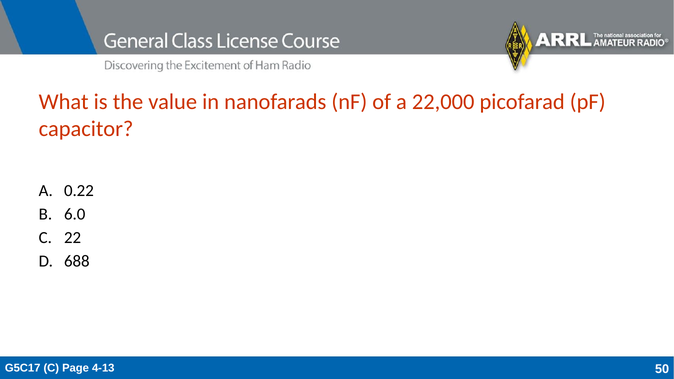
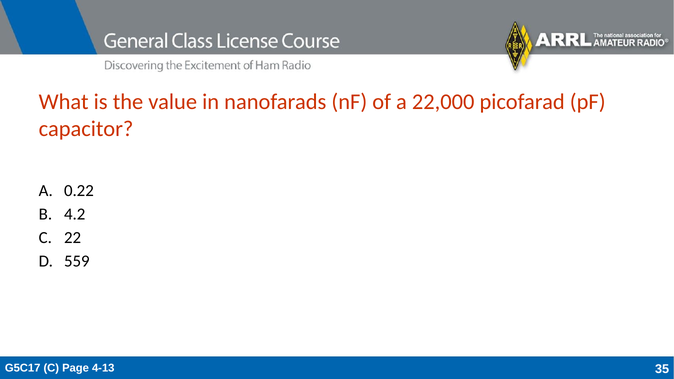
6.0: 6.0 -> 4.2
688: 688 -> 559
50: 50 -> 35
